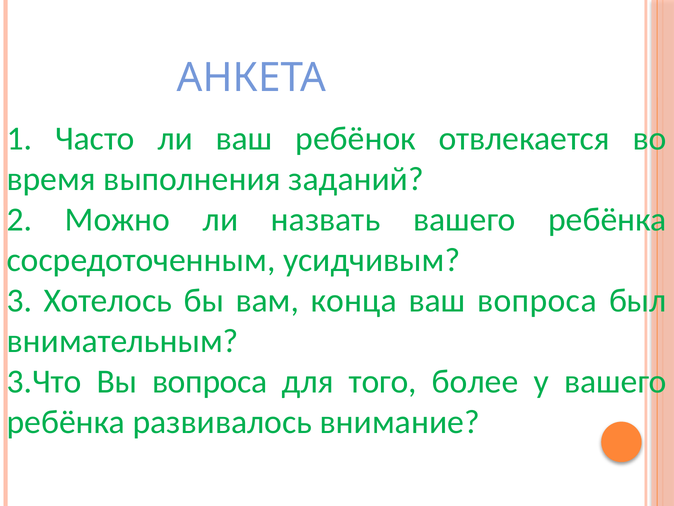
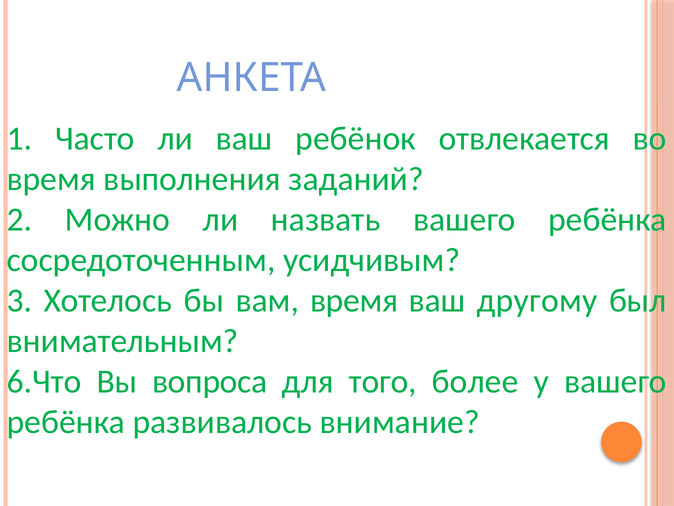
вам конца: конца -> время
ваш вопроса: вопроса -> другому
3.Что: 3.Что -> 6.Что
